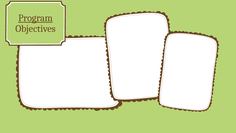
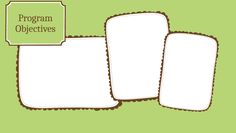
Program underline: present -> none
